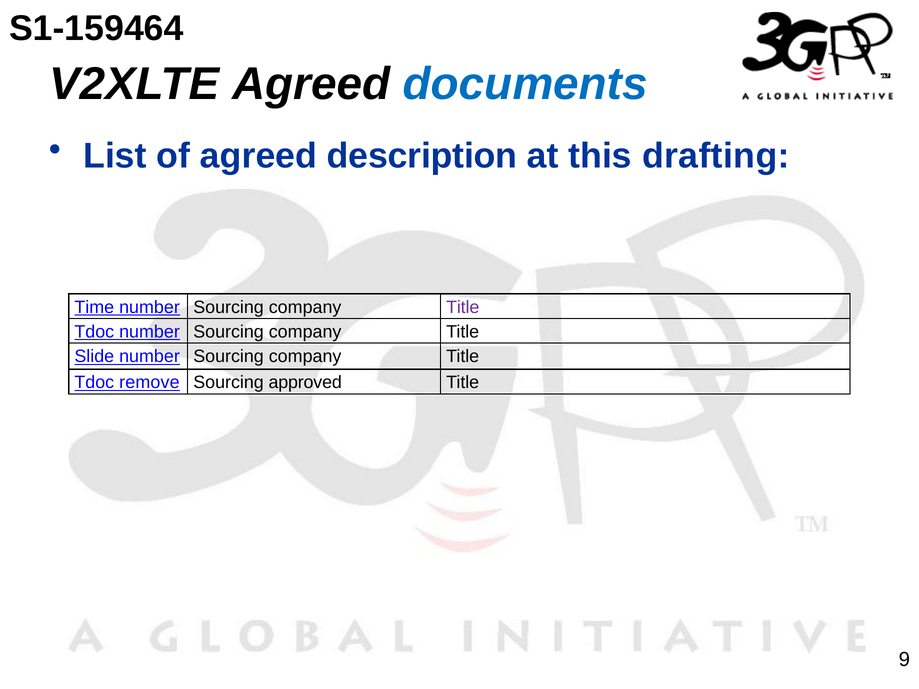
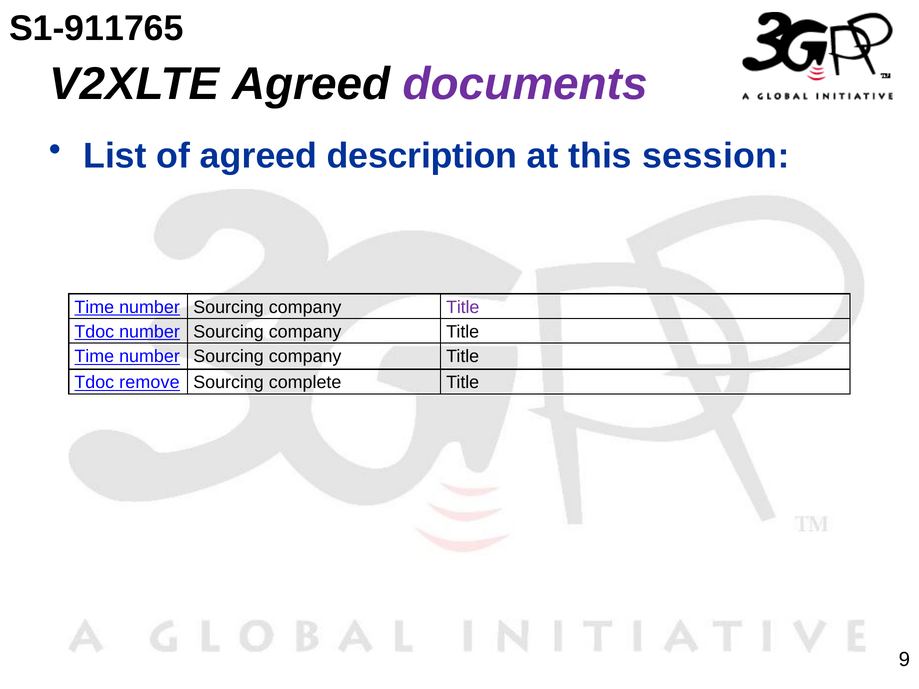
S1-159464: S1-159464 -> S1-911765
documents colour: blue -> purple
drafting: drafting -> session
Slide at (94, 357): Slide -> Time
approved: approved -> complete
